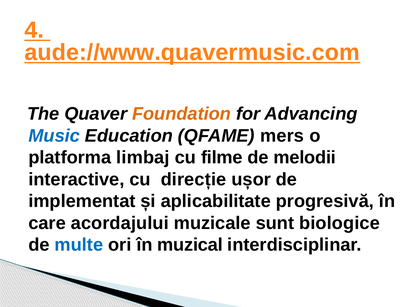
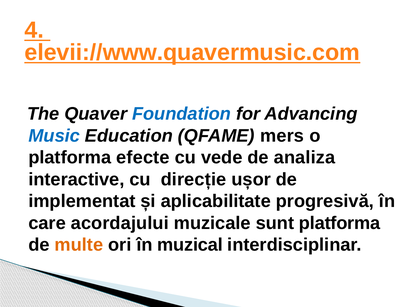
aude://www.quavermusic.com: aude://www.quavermusic.com -> elevii://www.quavermusic.com
Foundation colour: orange -> blue
limbaj: limbaj -> efecte
filme: filme -> vede
melodii: melodii -> analiza
sunt biologice: biologice -> platforma
multe colour: blue -> orange
